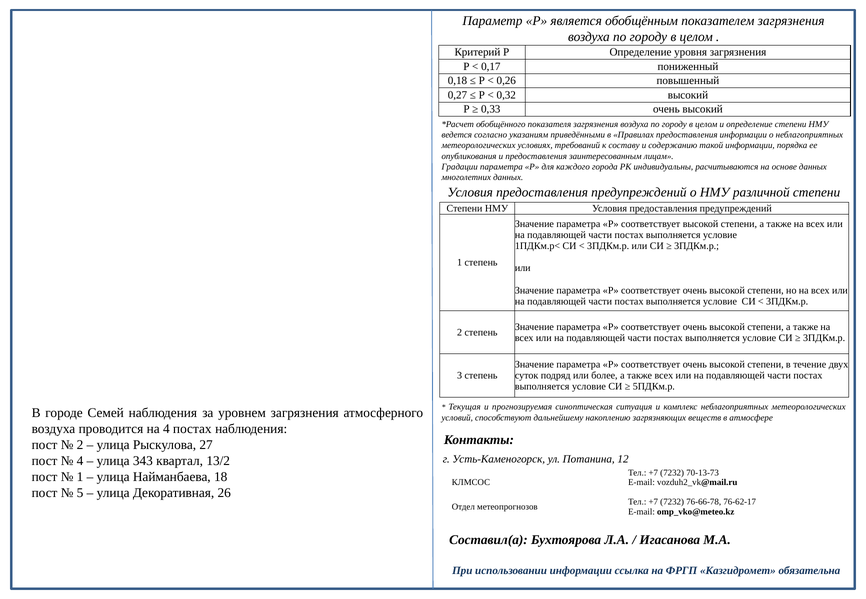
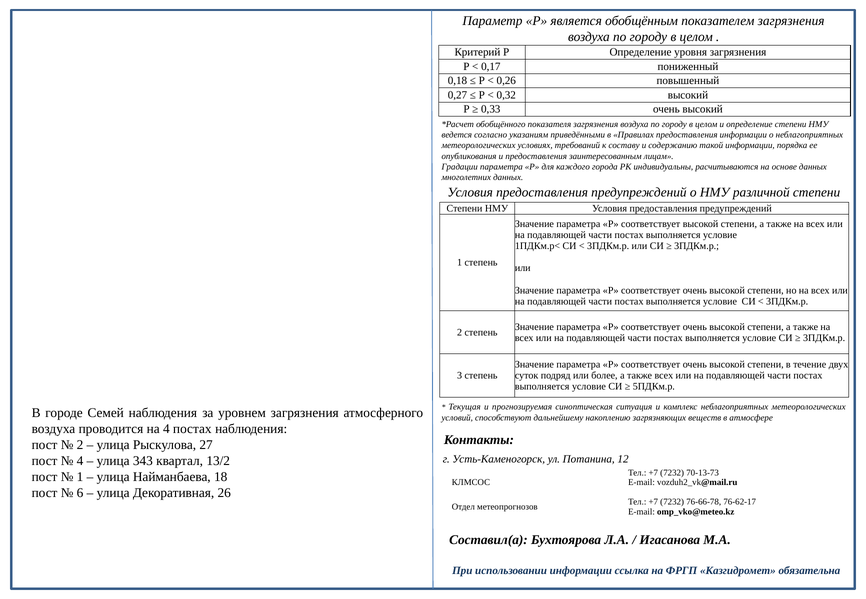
5: 5 -> 6
